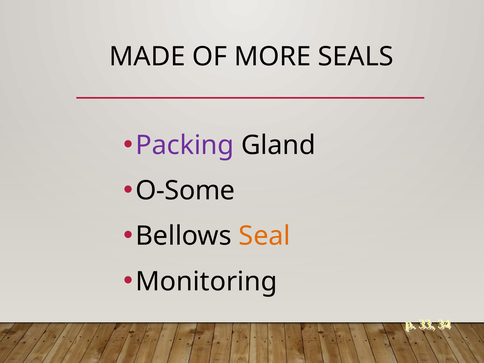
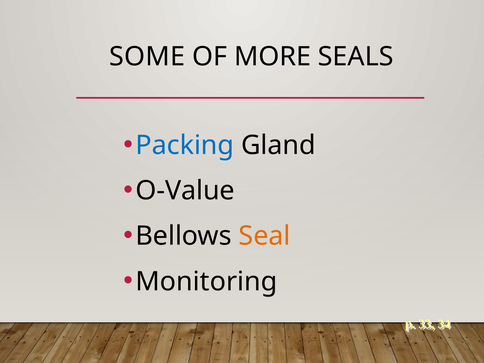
MADE: MADE -> SOME
Packing colour: purple -> blue
O-Some: O-Some -> O-Value
